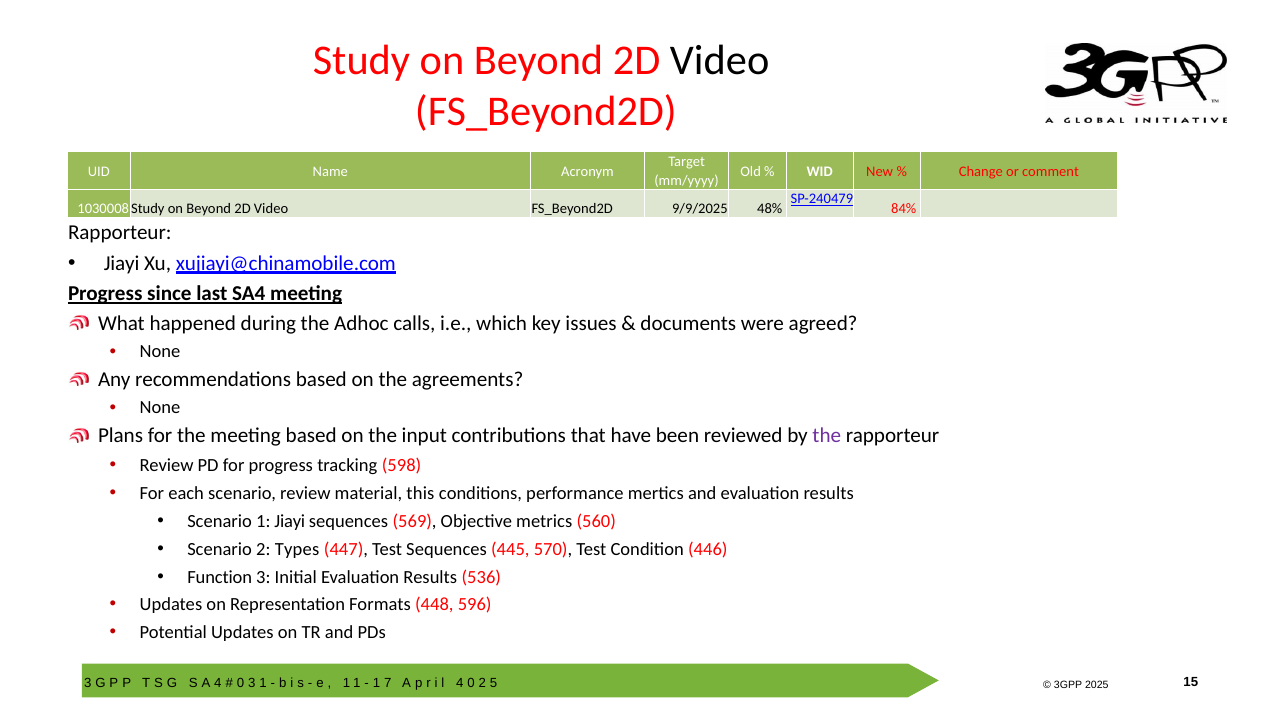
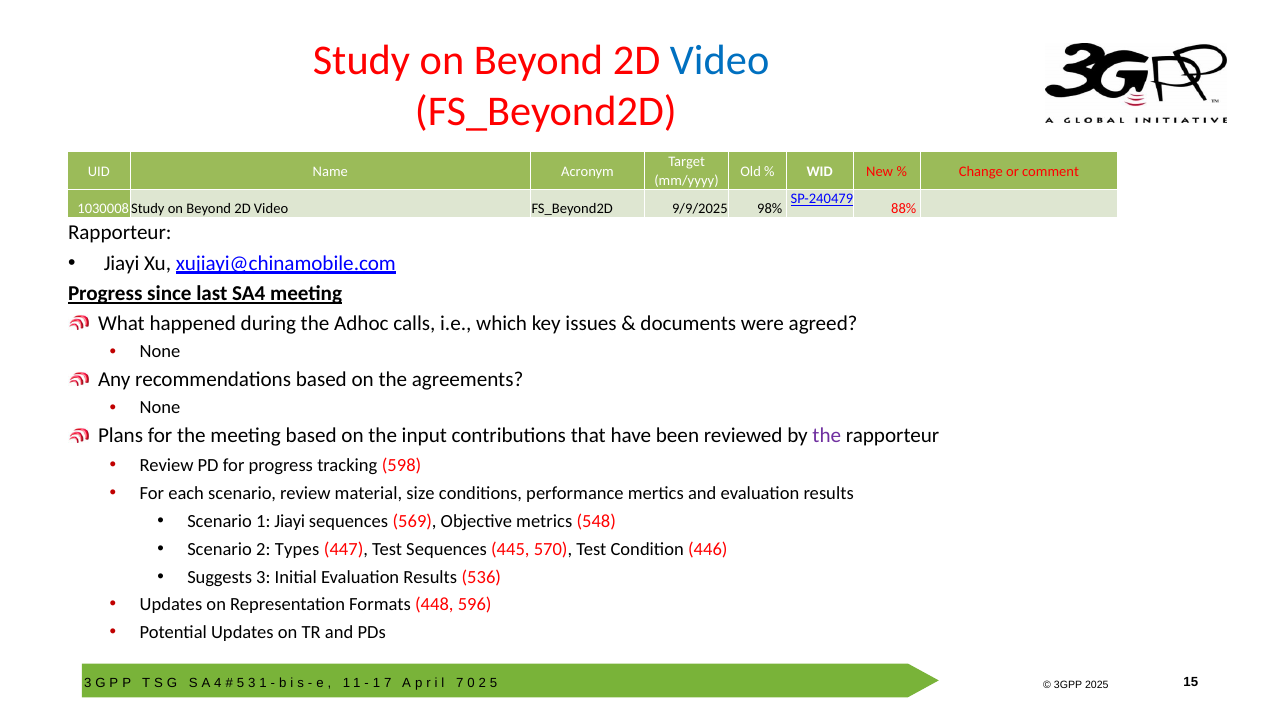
Video at (720, 61) colour: black -> blue
48%: 48% -> 98%
84%: 84% -> 88%
this: this -> size
560: 560 -> 548
Function: Function -> Suggests
0 at (241, 683): 0 -> 5
4 at (460, 683): 4 -> 7
